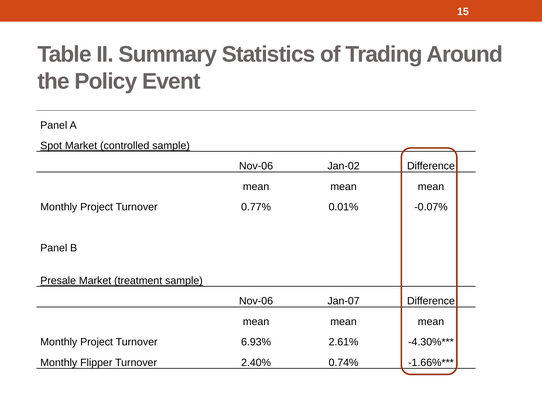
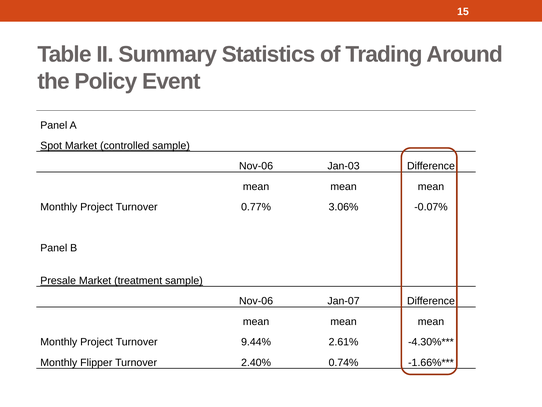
Jan-02: Jan-02 -> Jan-03
0.01%: 0.01% -> 3.06%
6.93%: 6.93% -> 9.44%
